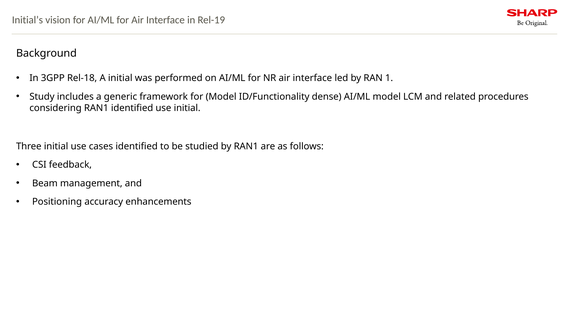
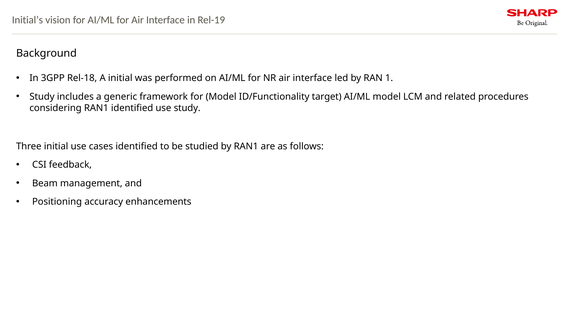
dense: dense -> target
use initial: initial -> study
